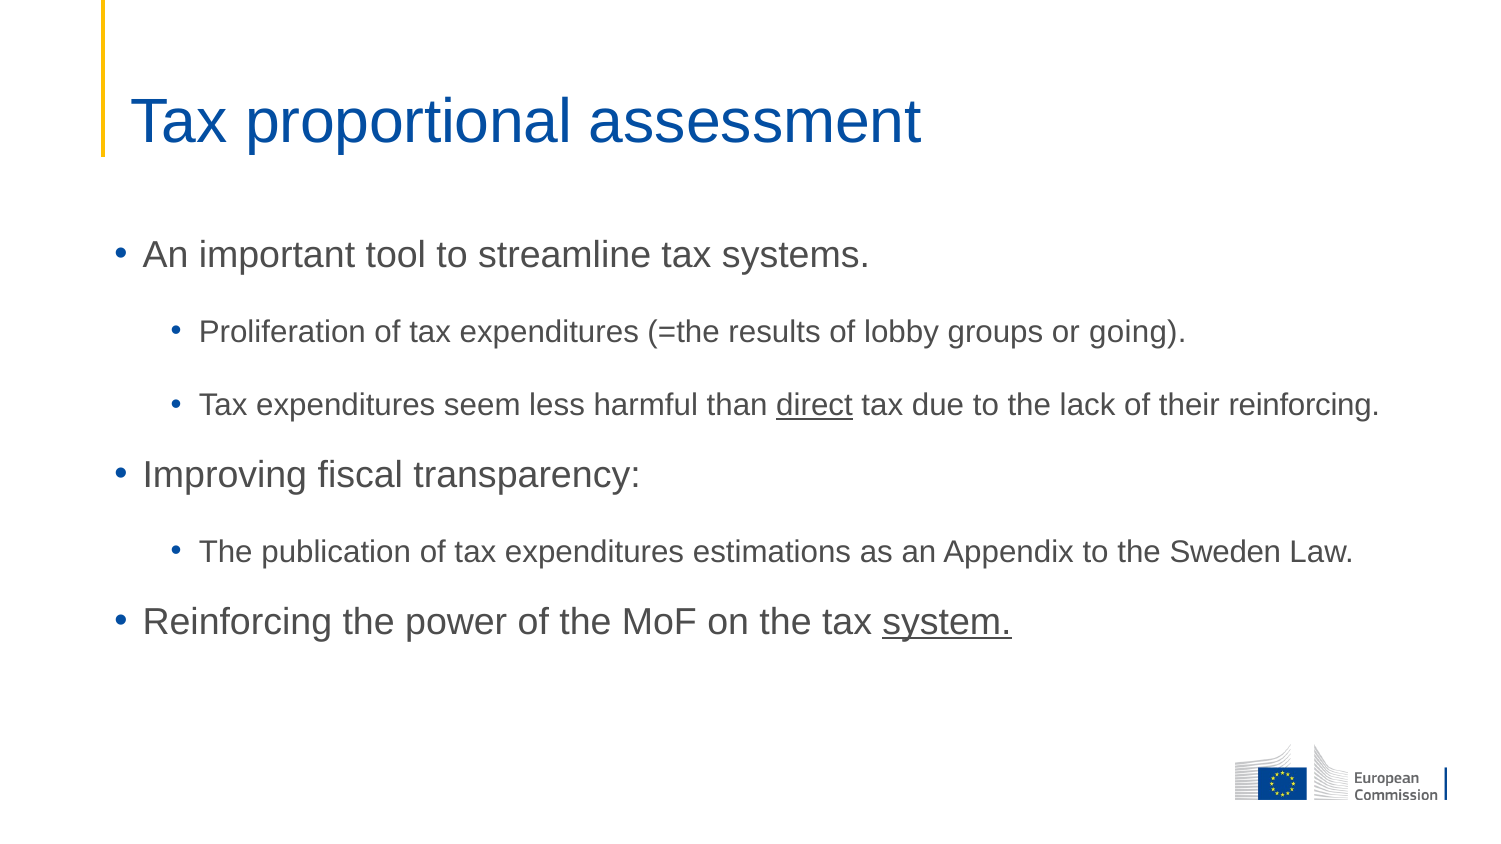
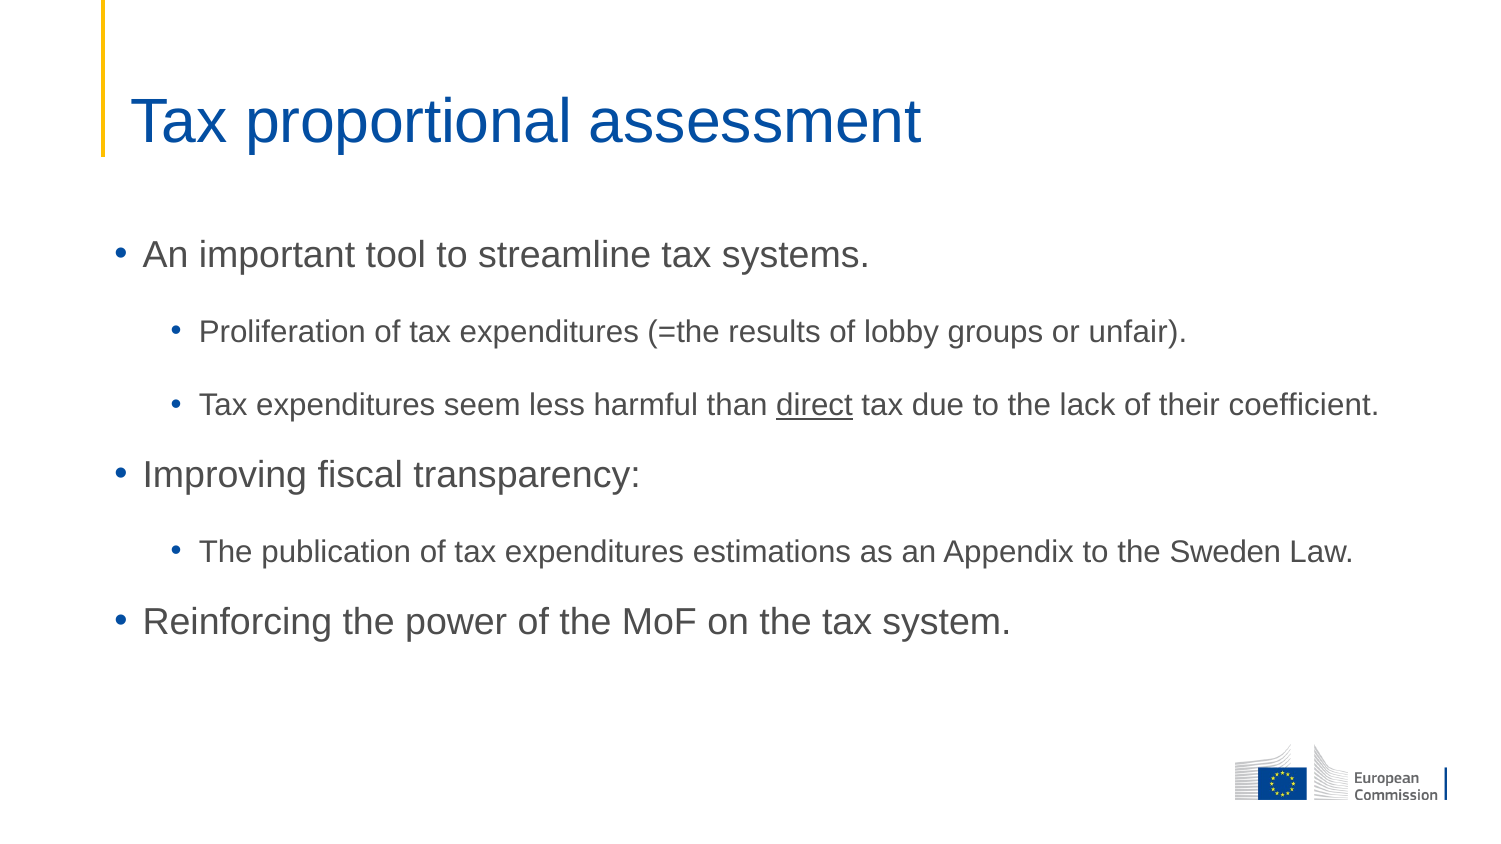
going: going -> unfair
their reinforcing: reinforcing -> coefficient
system underline: present -> none
